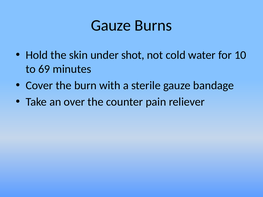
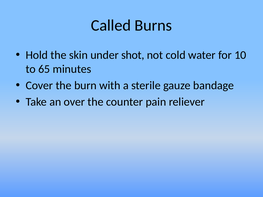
Gauze at (111, 25): Gauze -> Called
69: 69 -> 65
